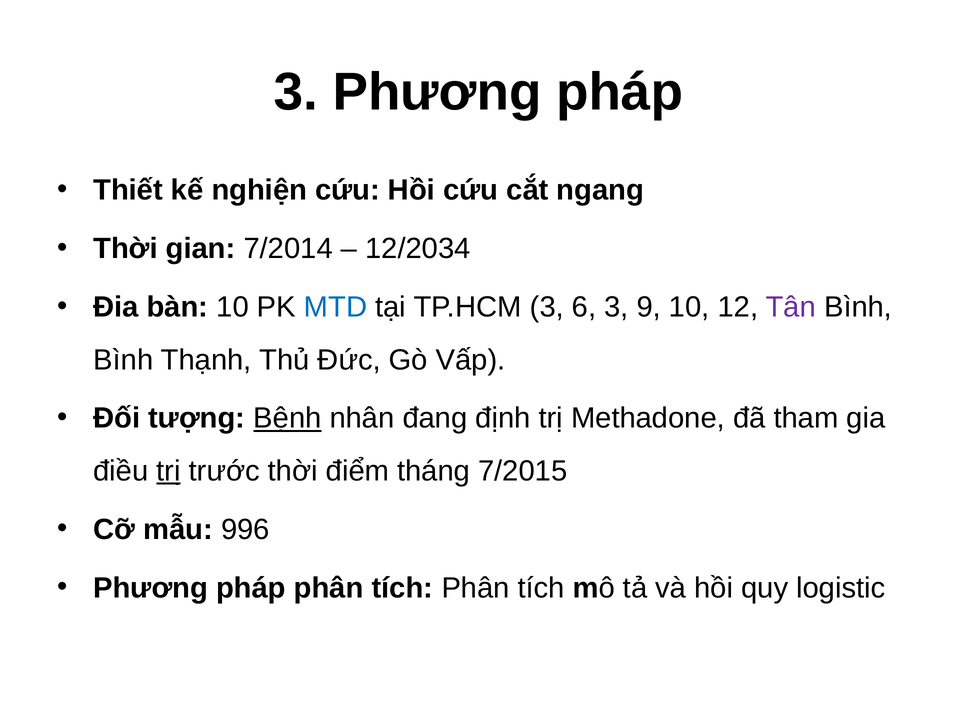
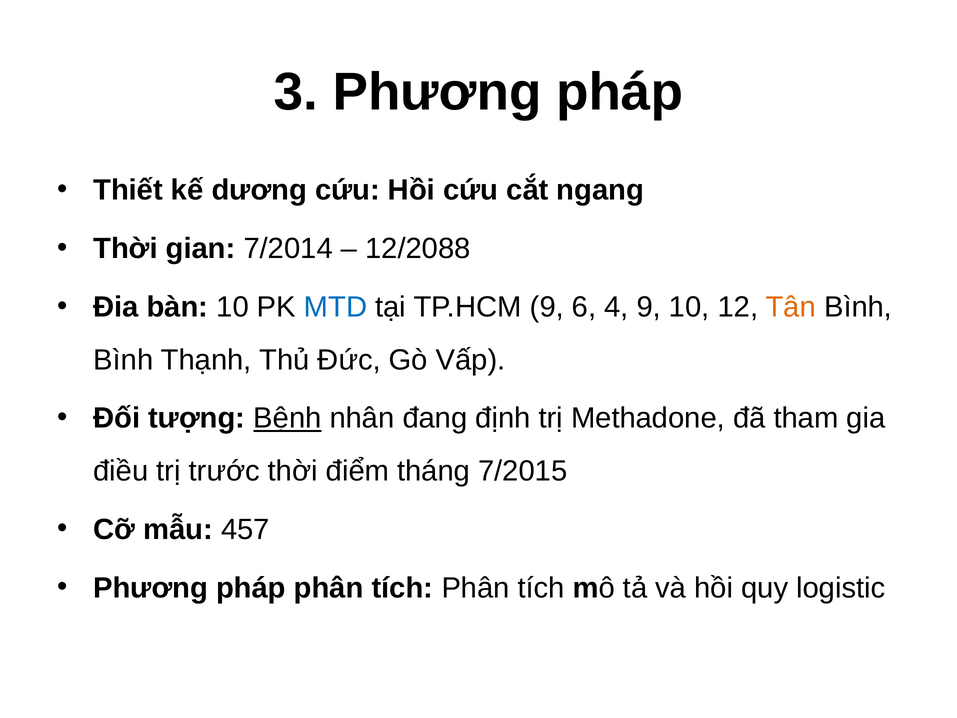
nghiện: nghiện -> dương
12/2034: 12/2034 -> 12/2088
TP.HCM 3: 3 -> 9
6 3: 3 -> 4
Tân colour: purple -> orange
trị at (169, 471) underline: present -> none
996: 996 -> 457
